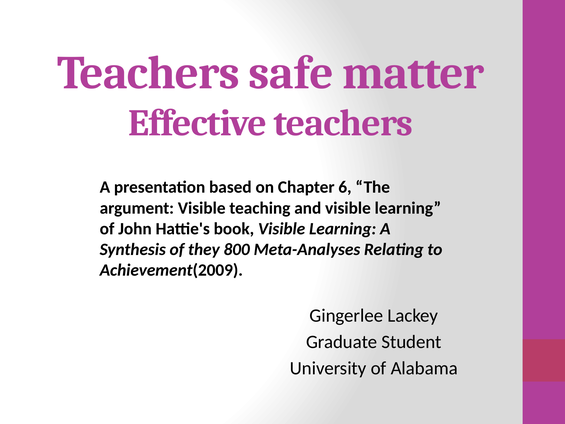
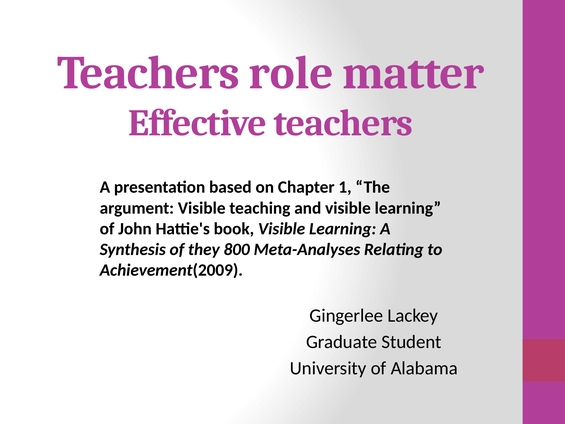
safe: safe -> role
6: 6 -> 1
